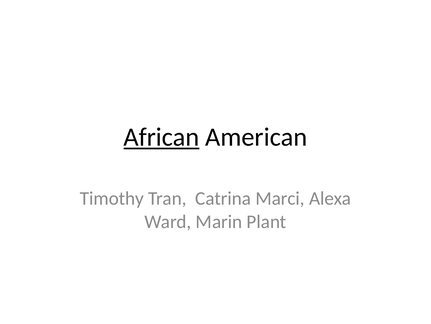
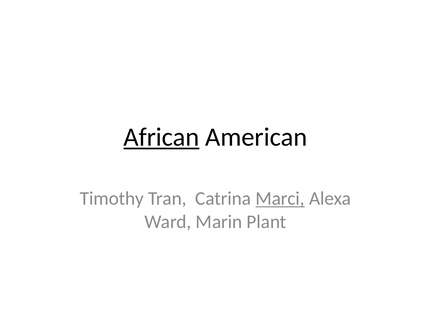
Marci underline: none -> present
